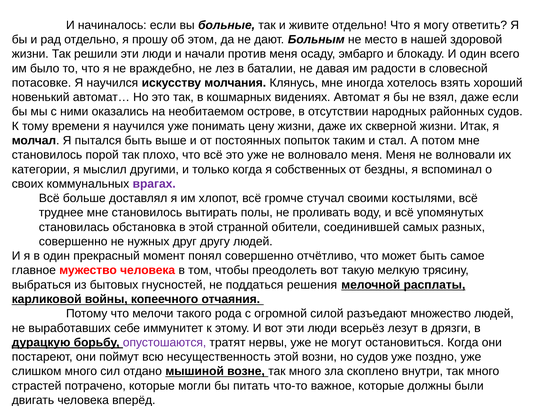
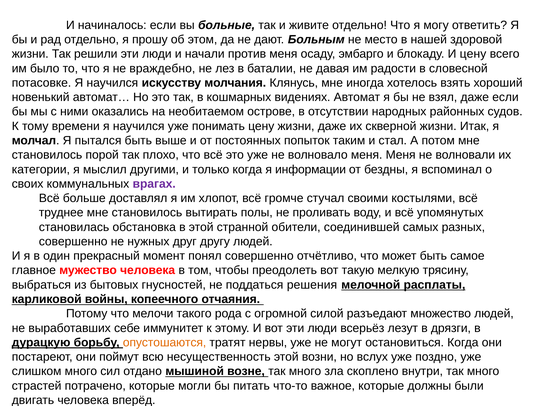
И один: один -> цену
собственных: собственных -> информации
опустошаются colour: purple -> orange
но судов: судов -> вслух
